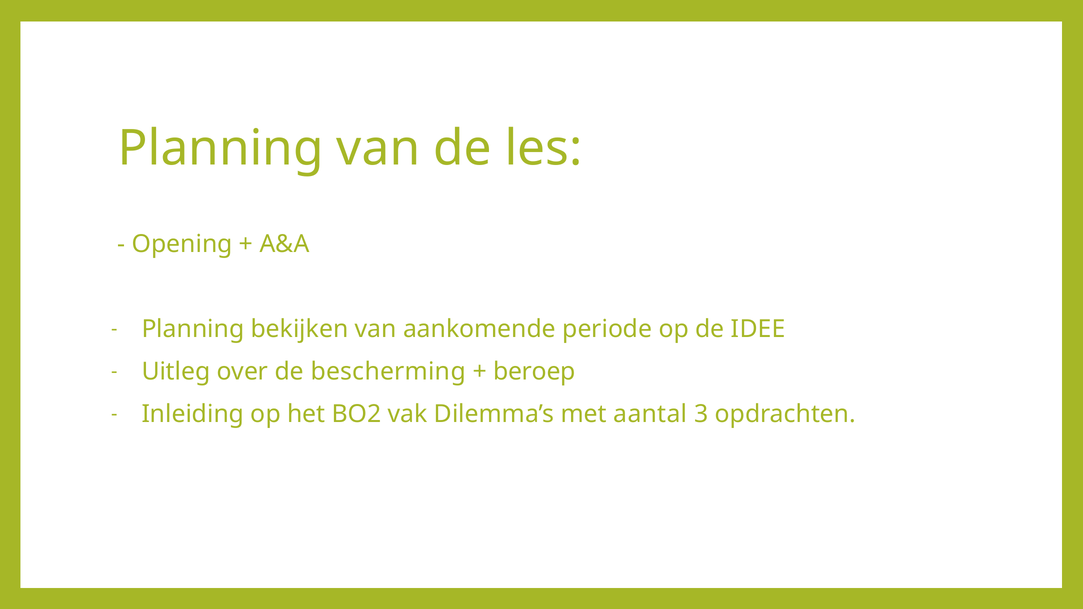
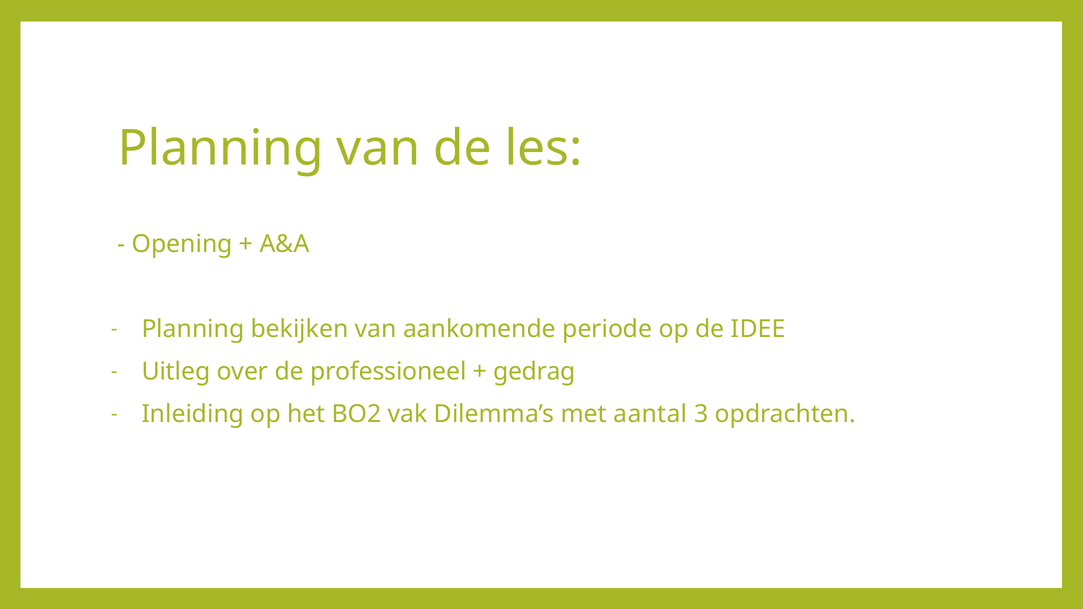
bescherming: bescherming -> professioneel
beroep: beroep -> gedrag
